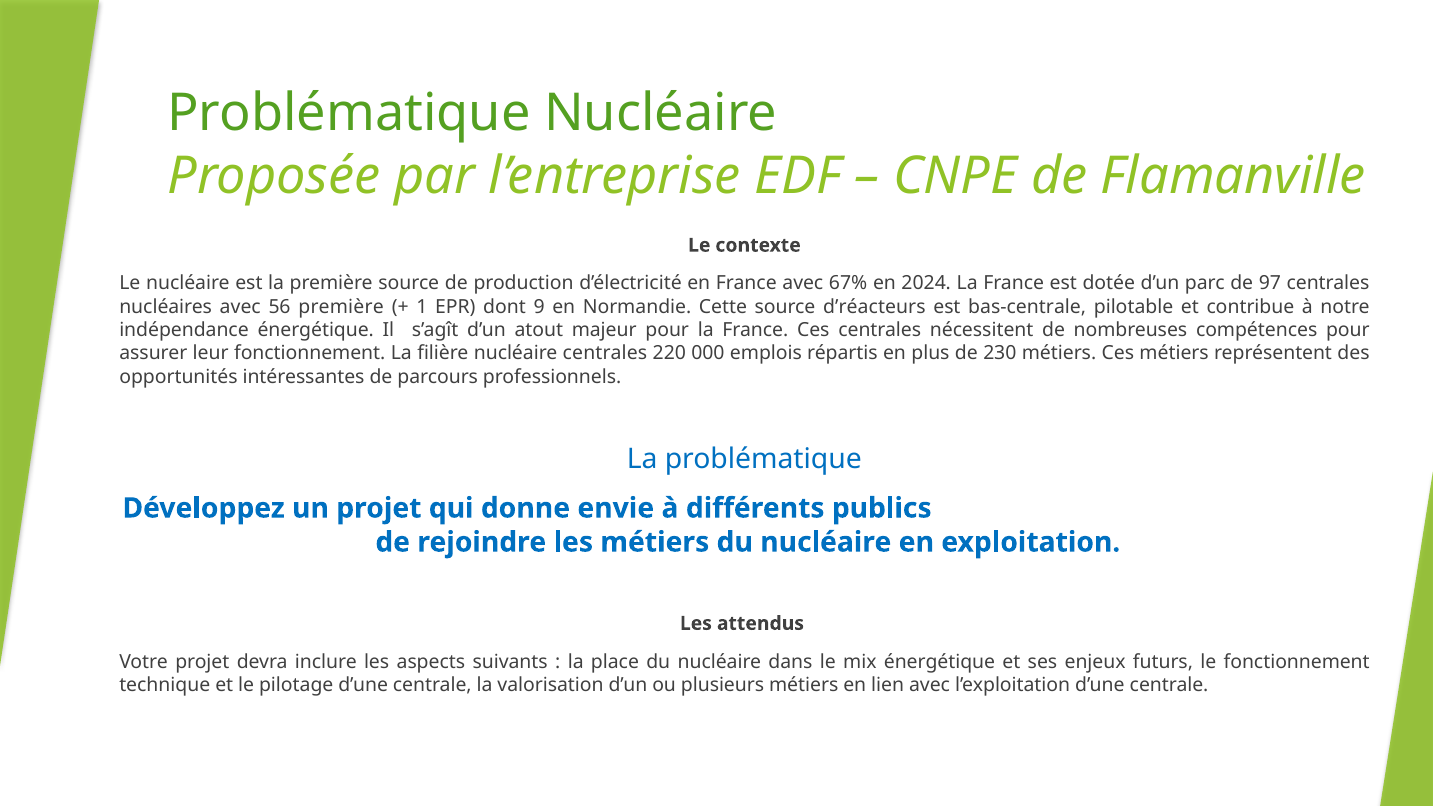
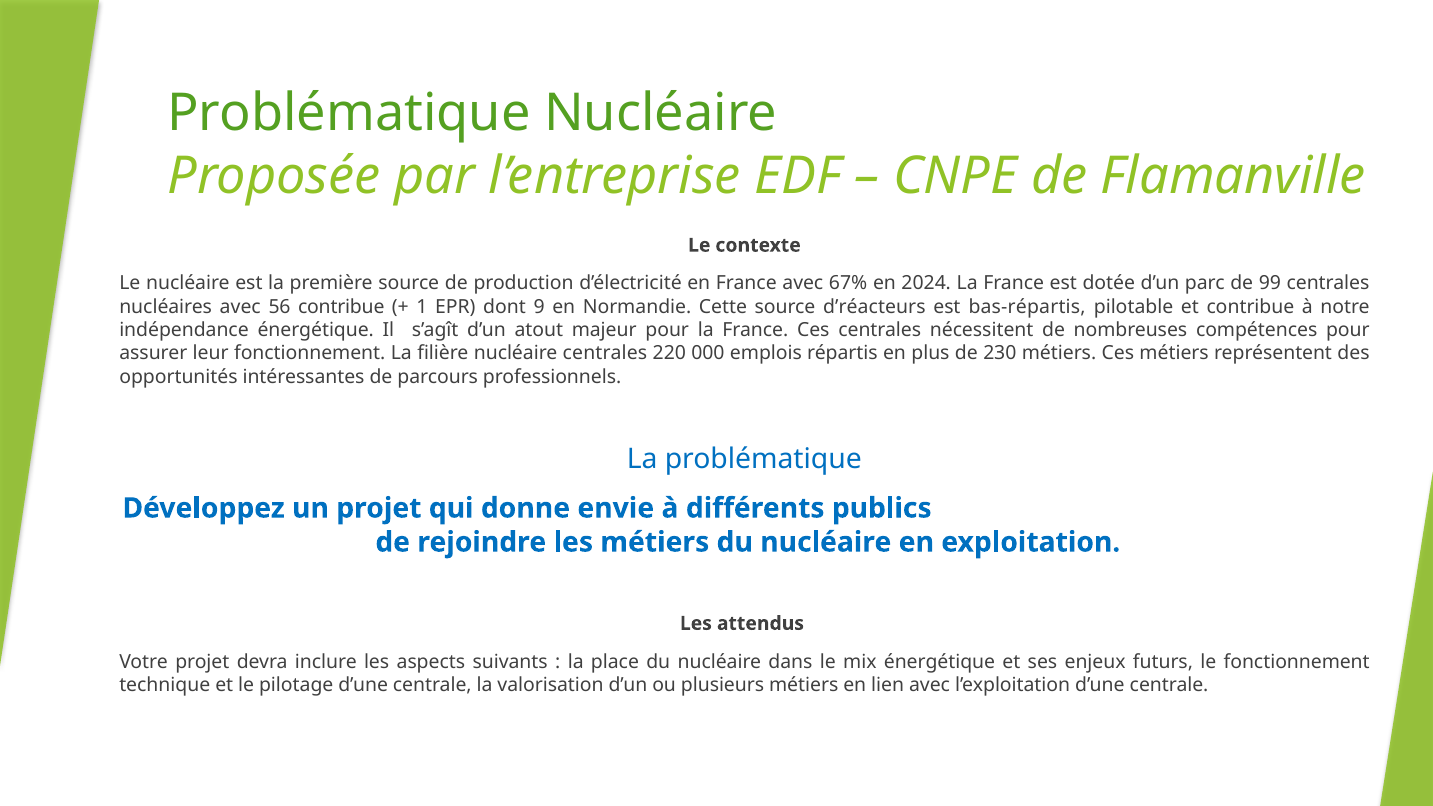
97: 97 -> 99
56 première: première -> contribue
bas-centrale: bas-centrale -> bas-répartis
